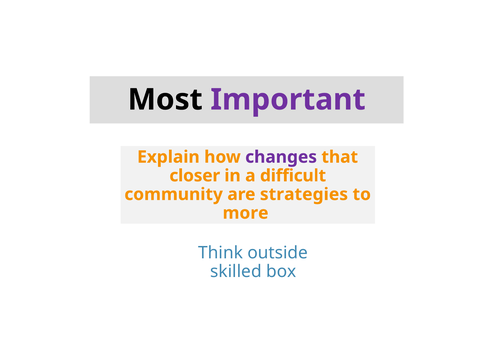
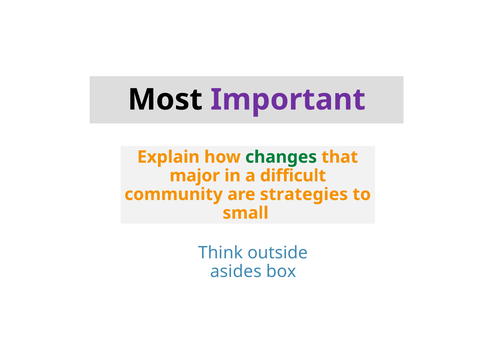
changes colour: purple -> green
closer: closer -> major
more: more -> small
skilled: skilled -> asides
